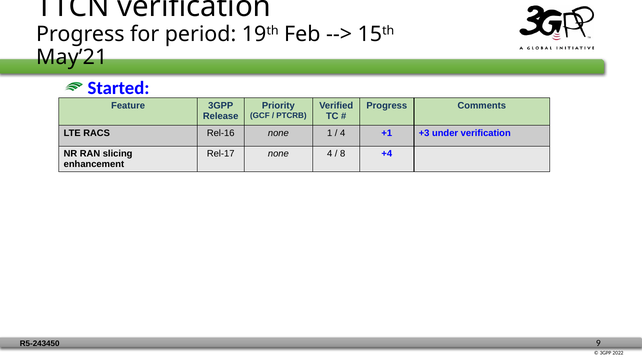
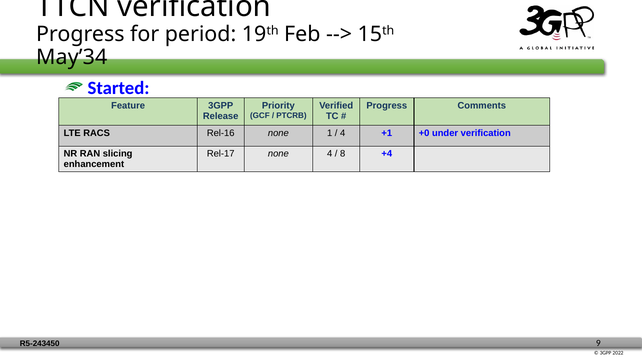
May’21: May’21 -> May’34
+3: +3 -> +0
